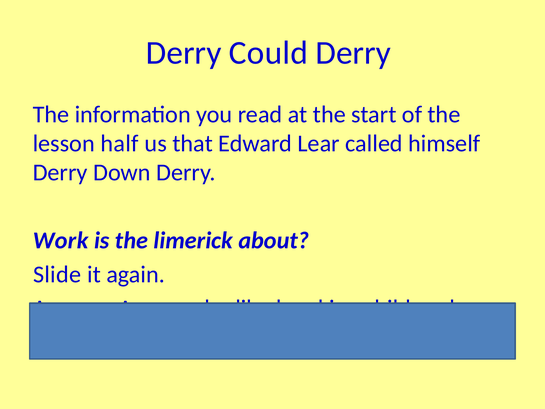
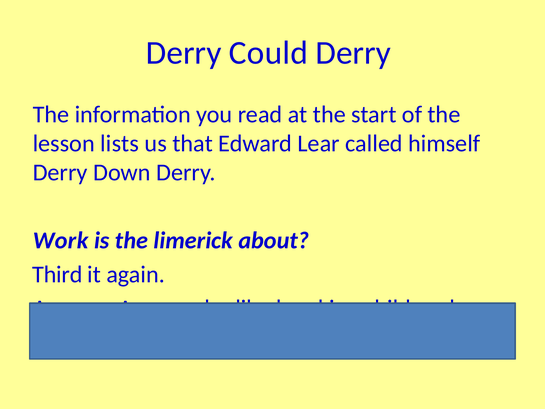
half: half -> lists
Slide: Slide -> Third
